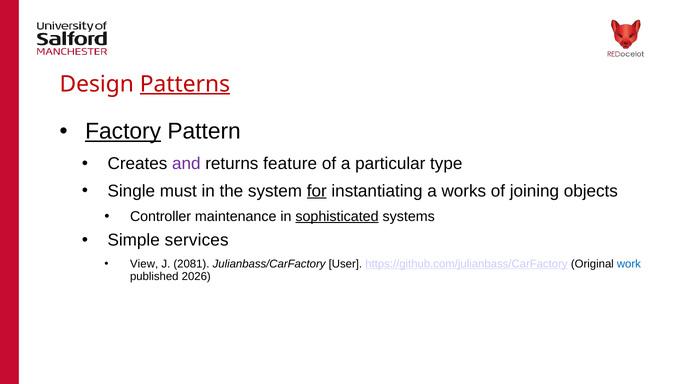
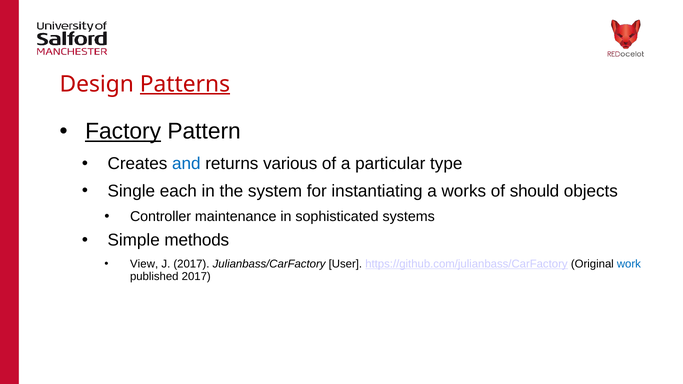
and colour: purple -> blue
feature: feature -> various
must: must -> each
for underline: present -> none
joining: joining -> should
sophisticated underline: present -> none
services: services -> methods
J 2081: 2081 -> 2017
published 2026: 2026 -> 2017
